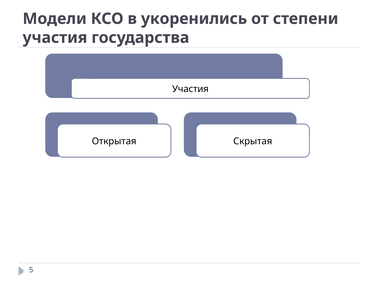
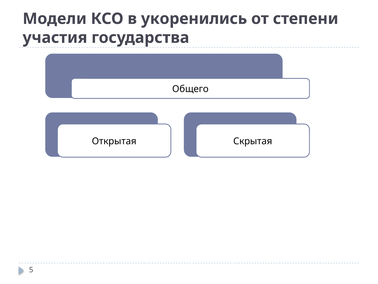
Участия at (190, 89): Участия -> Общего
